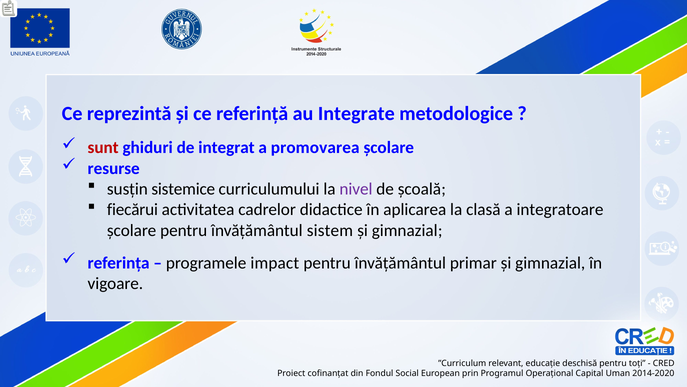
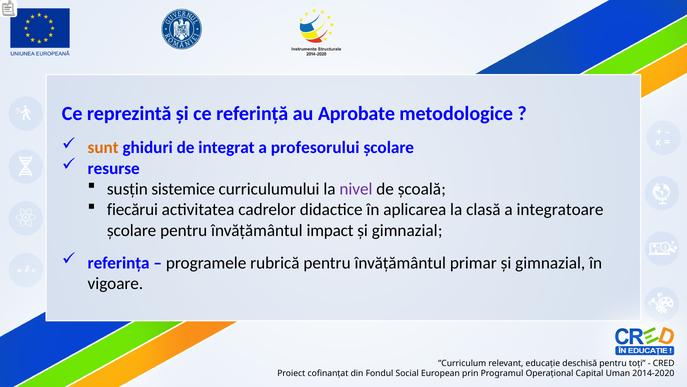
Integrate: Integrate -> Aprobate
sunt colour: red -> orange
promovarea: promovarea -> profesorului
sistem: sistem -> impact
impact: impact -> rubrică
